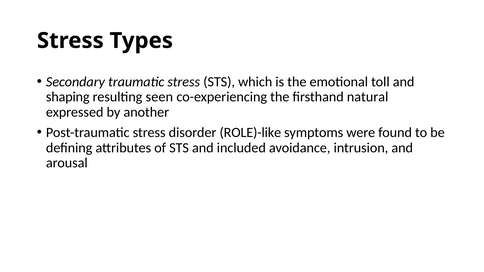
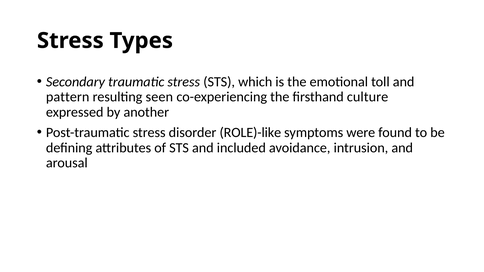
shaping: shaping -> pattern
natural: natural -> culture
